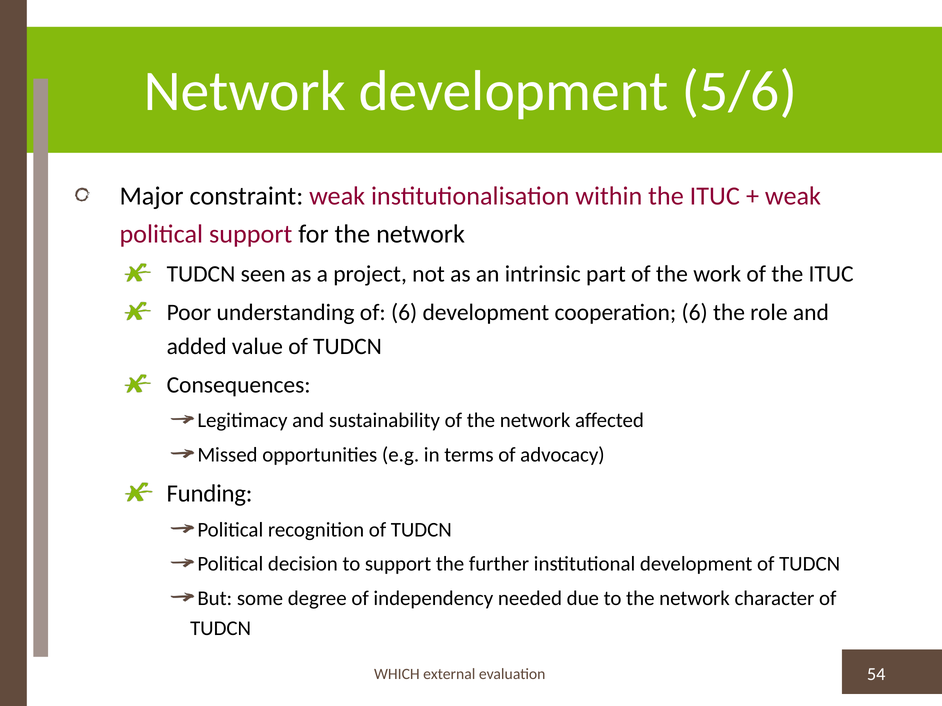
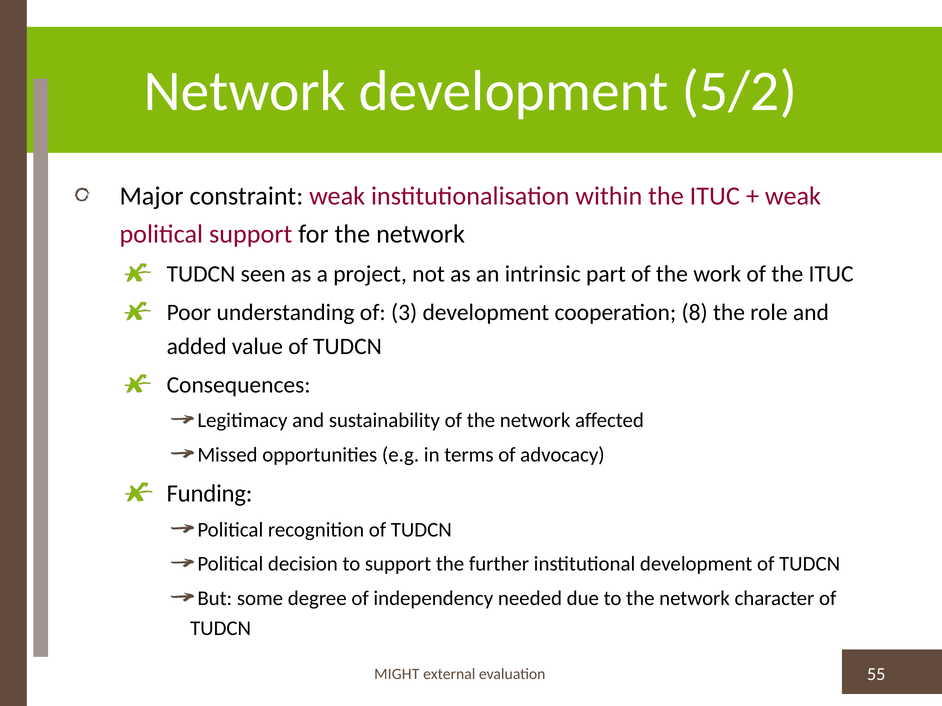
5/6: 5/6 -> 5/2
of 6: 6 -> 3
cooperation 6: 6 -> 8
WHICH: WHICH -> MIGHT
54: 54 -> 55
